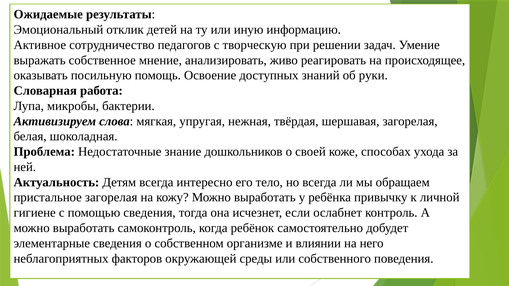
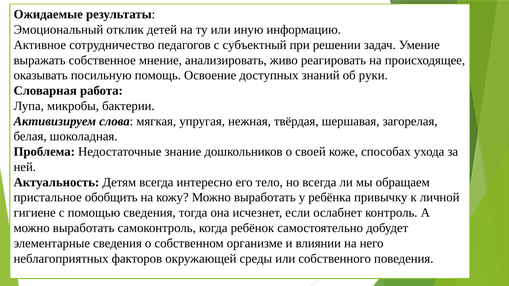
творческую: творческую -> субъектный
пристальное загорелая: загорелая -> обобщить
